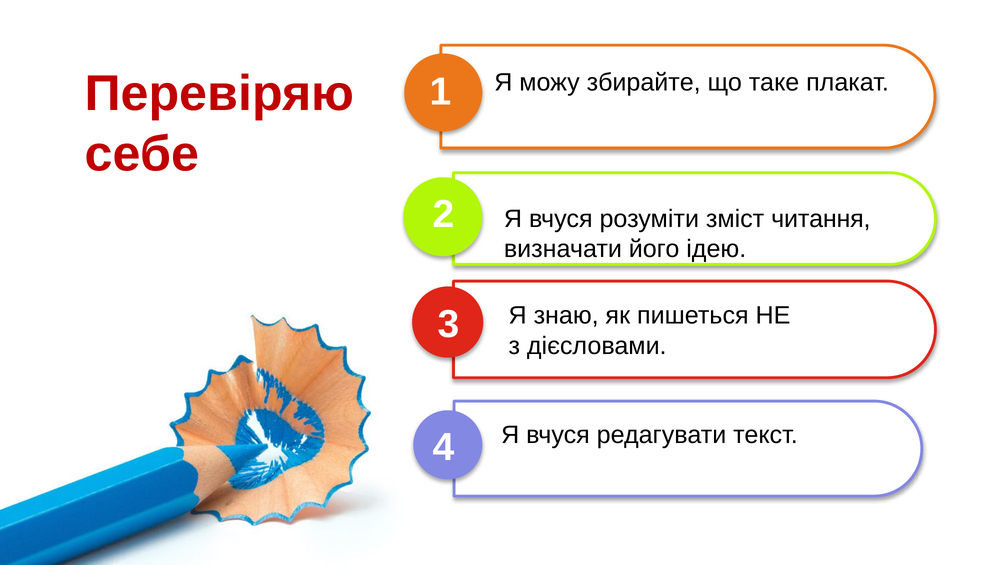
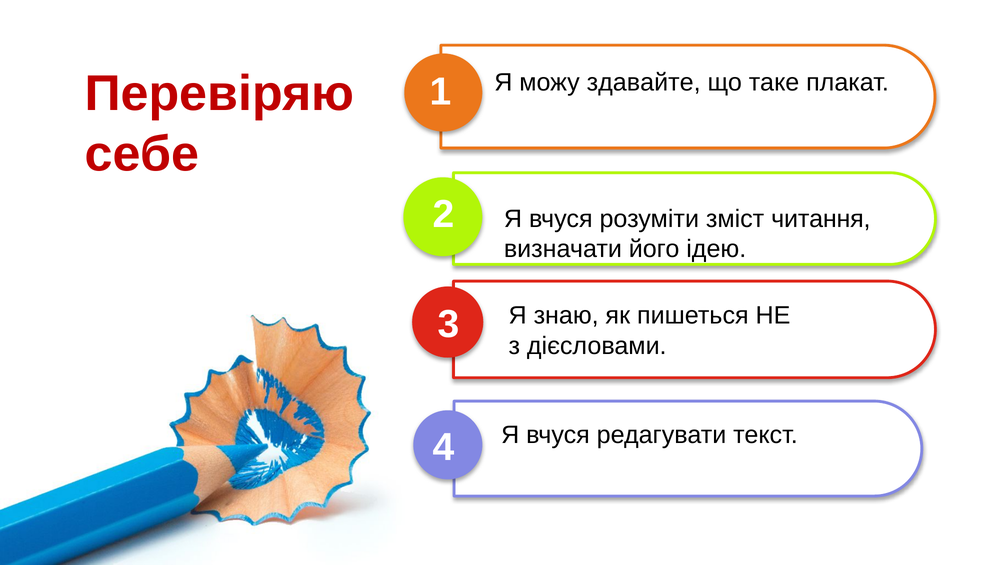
збирайте: збирайте -> здавайте
